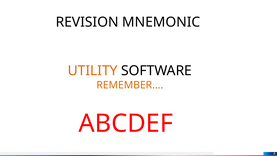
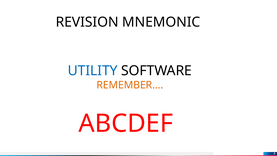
UTILITY colour: orange -> blue
